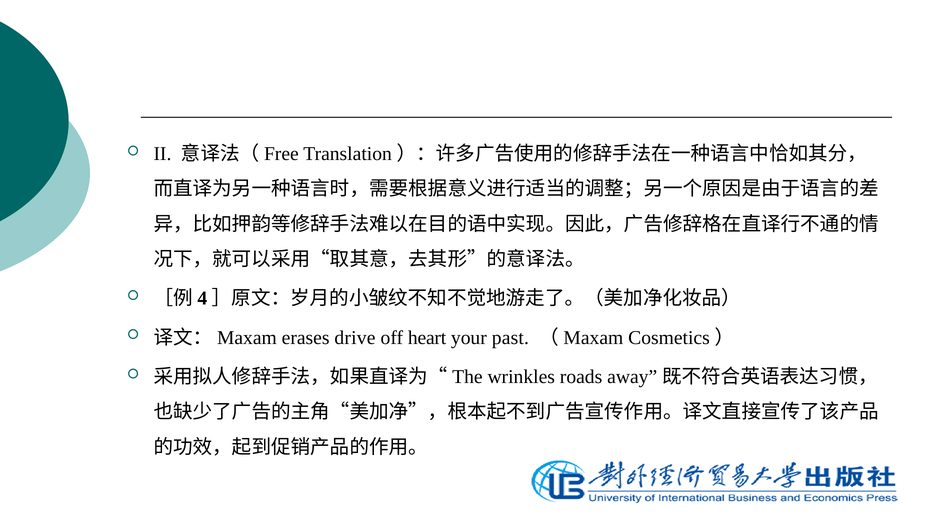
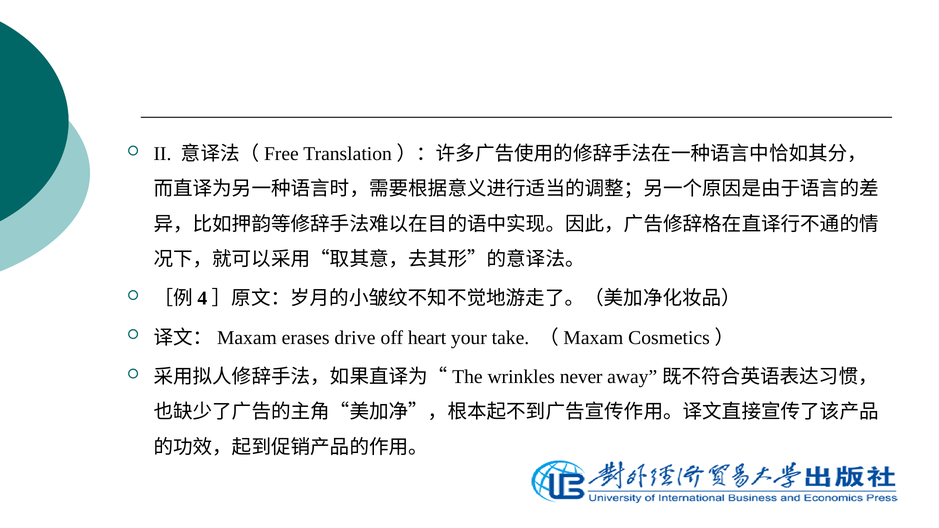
past: past -> take
roads: roads -> never
